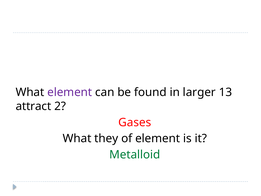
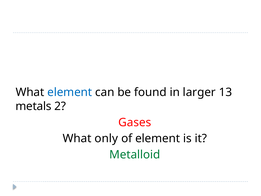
element at (70, 92) colour: purple -> blue
attract: attract -> metals
they: they -> only
